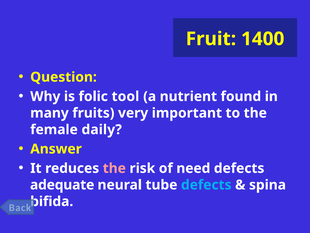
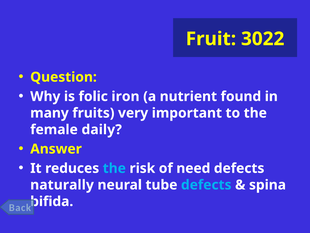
1400: 1400 -> 3022
tool: tool -> iron
the at (114, 168) colour: pink -> light blue
adequate: adequate -> naturally
